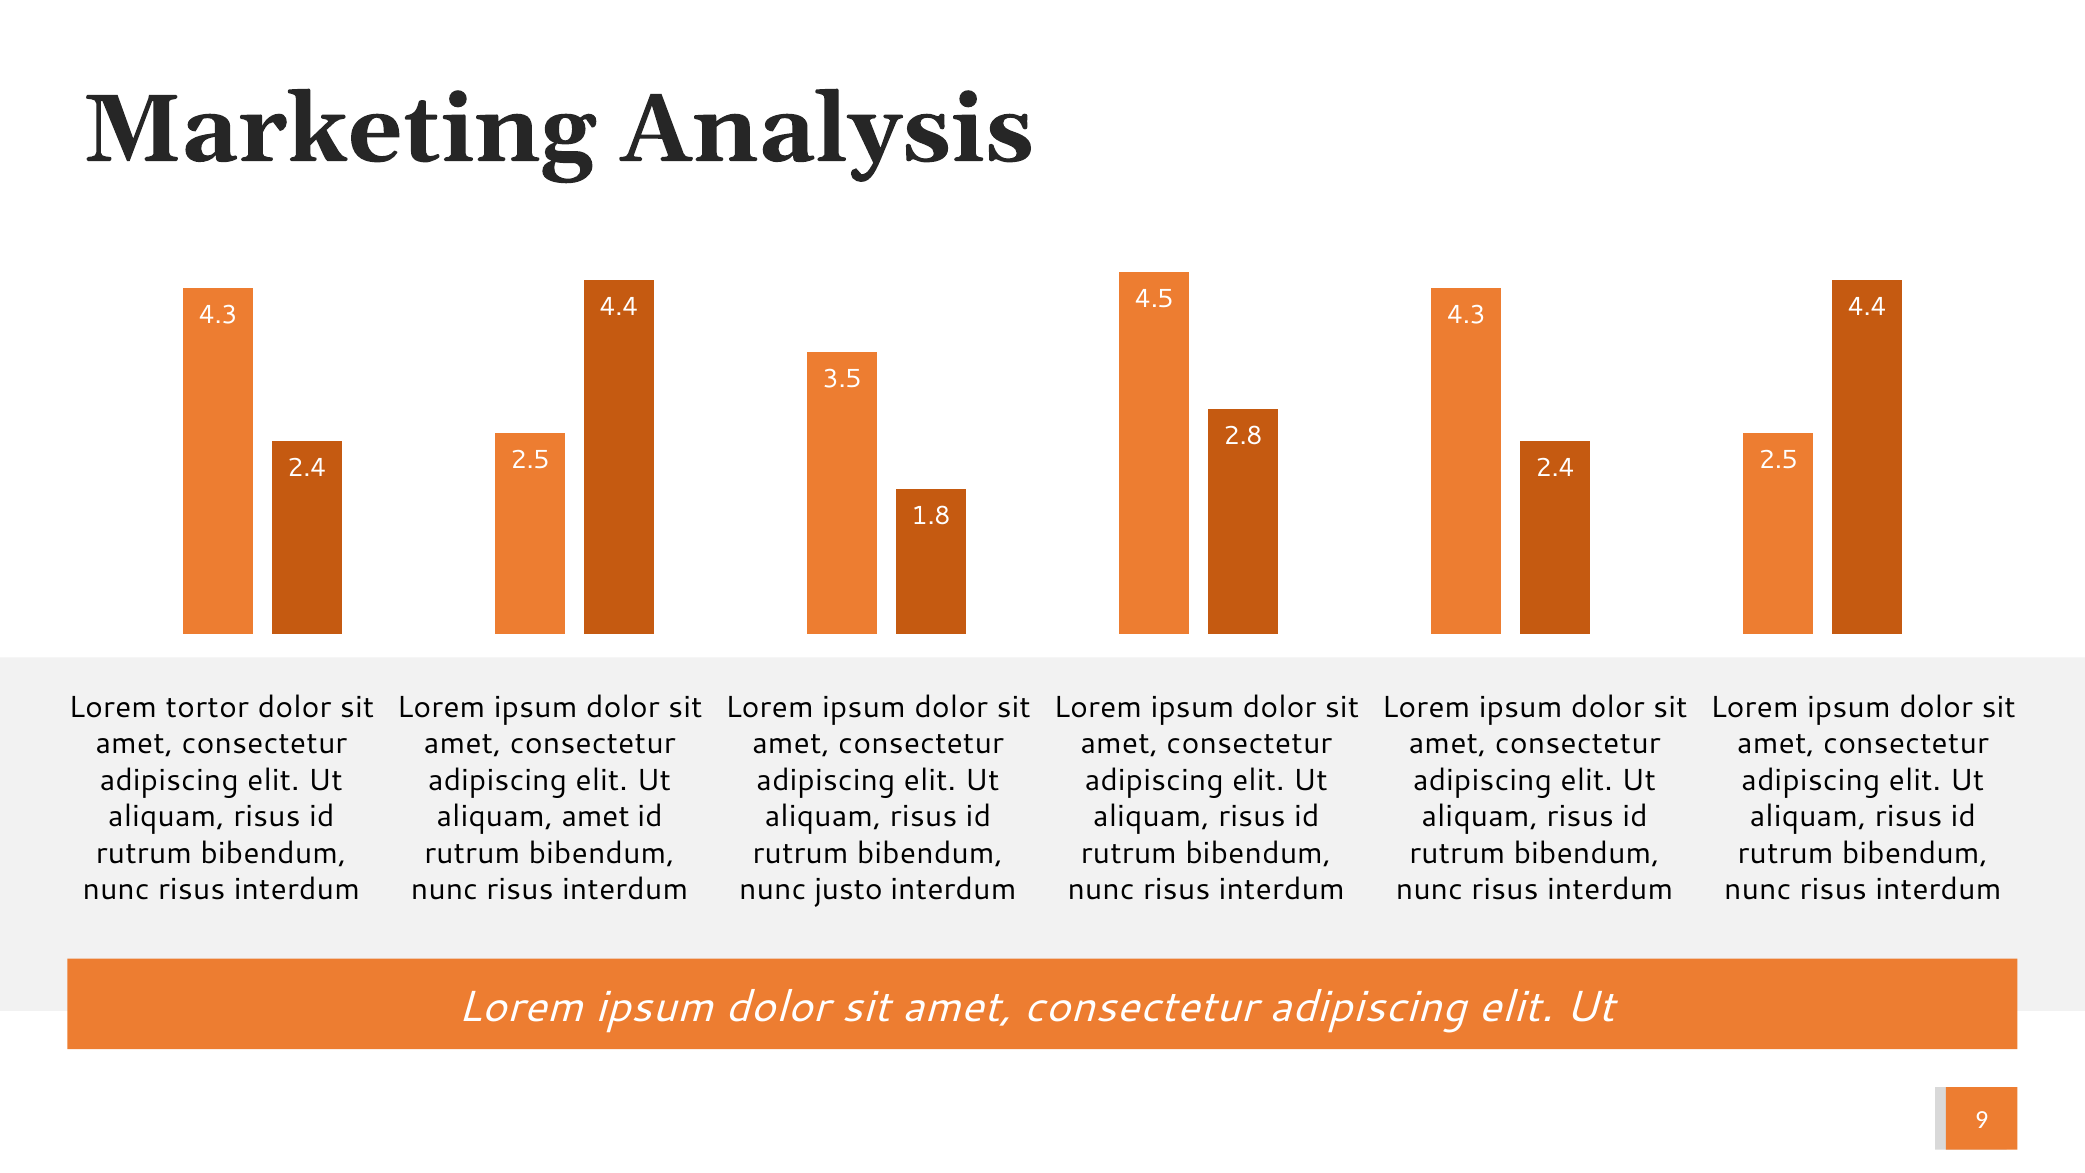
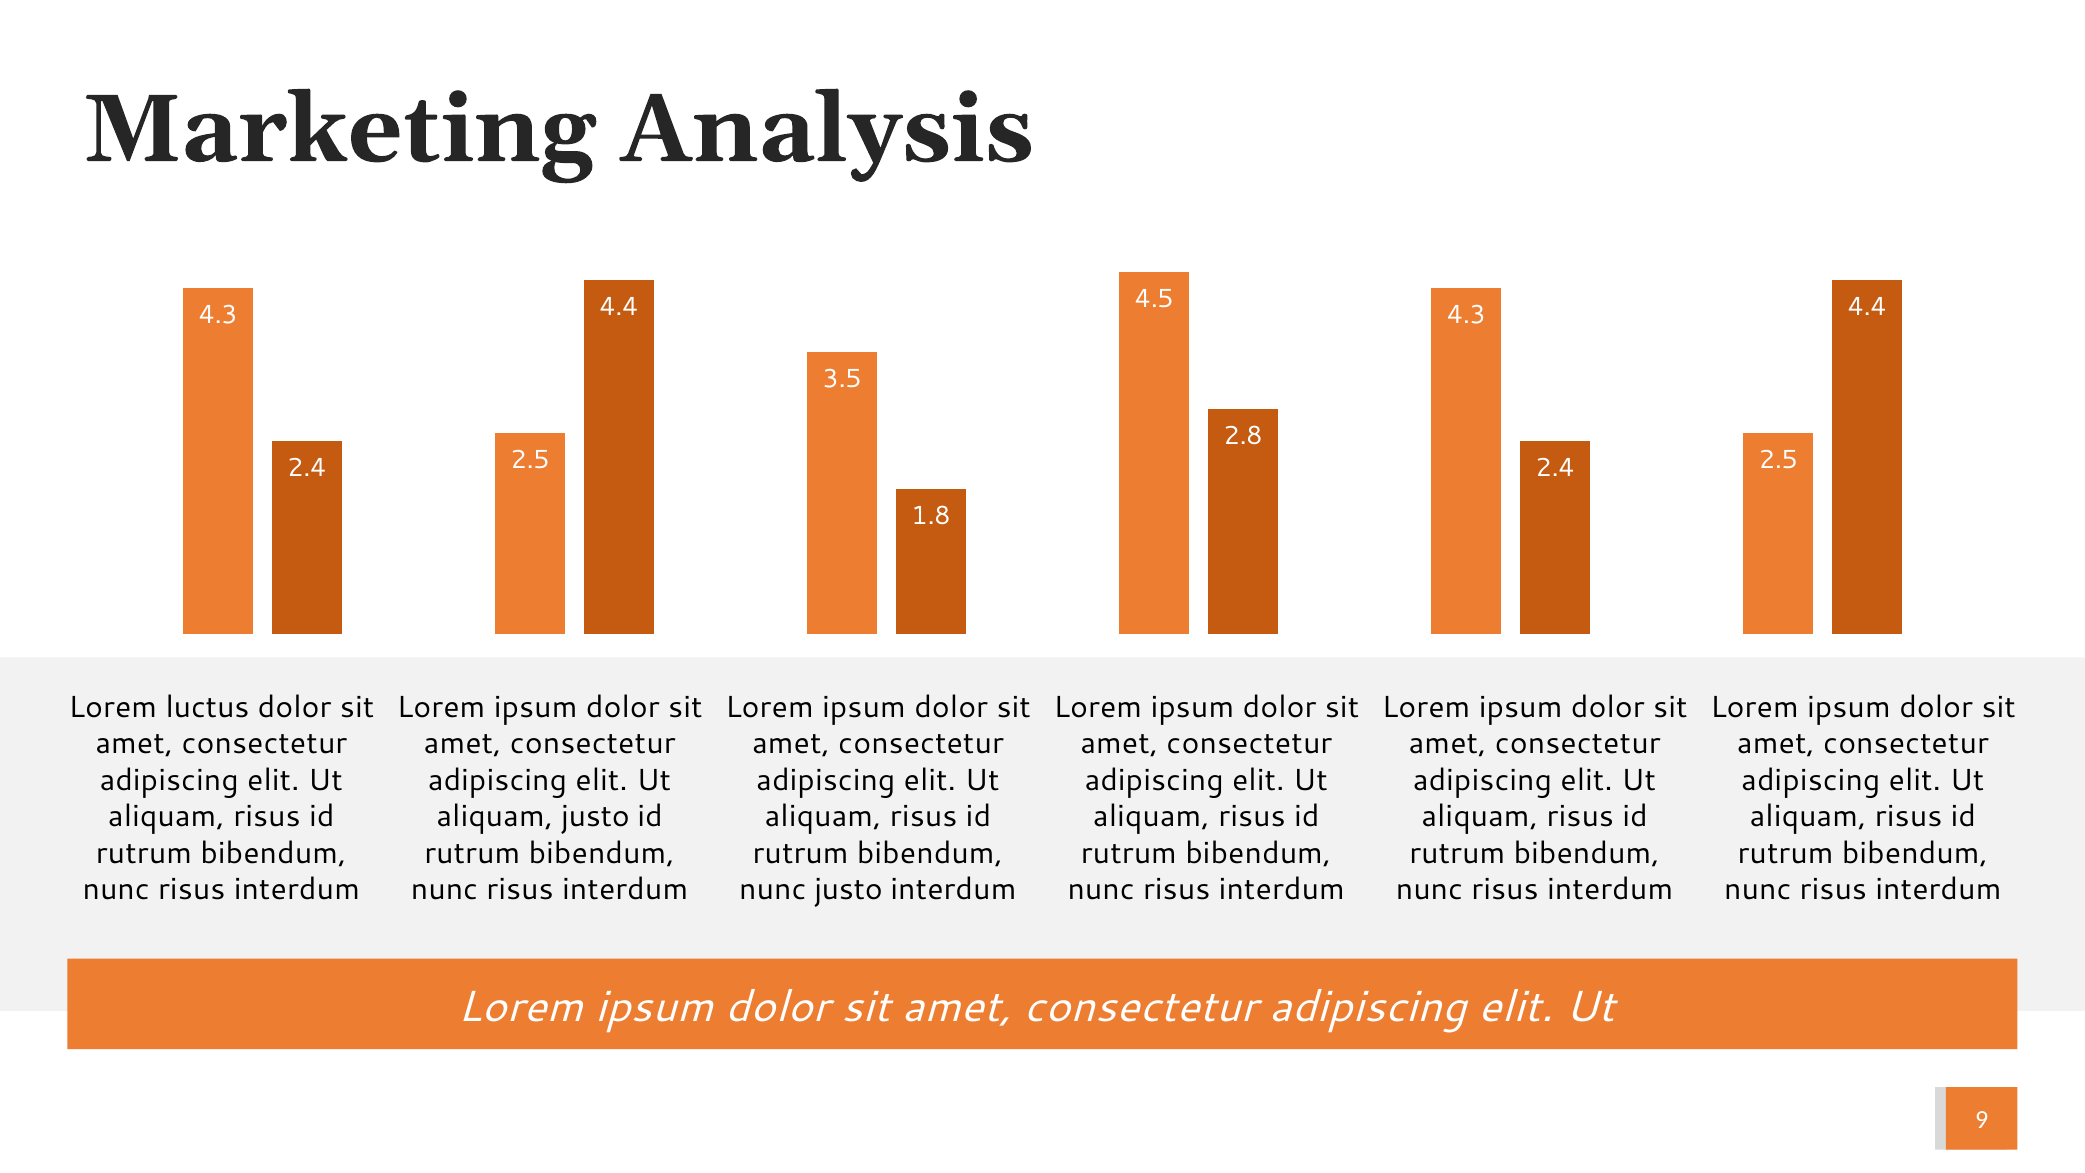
tortor: tortor -> luctus
aliquam amet: amet -> justo
